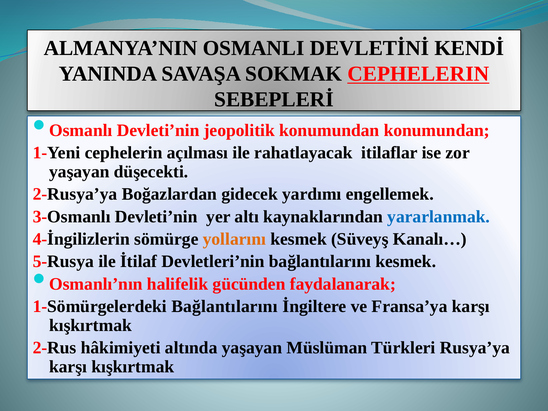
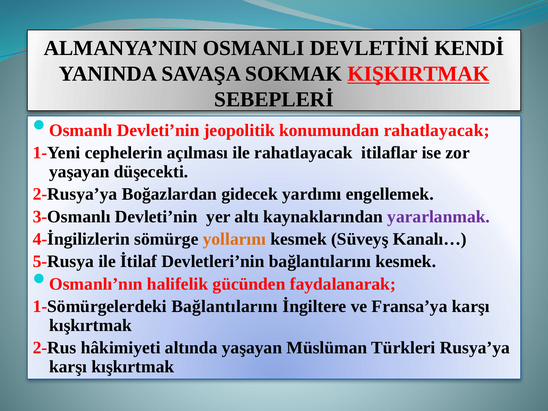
SOKMAK CEPHELERIN: CEPHELERIN -> KIŞKIRTMAK
konumundan konumundan: konumundan -> rahatlayacak
yararlanmak colour: blue -> purple
